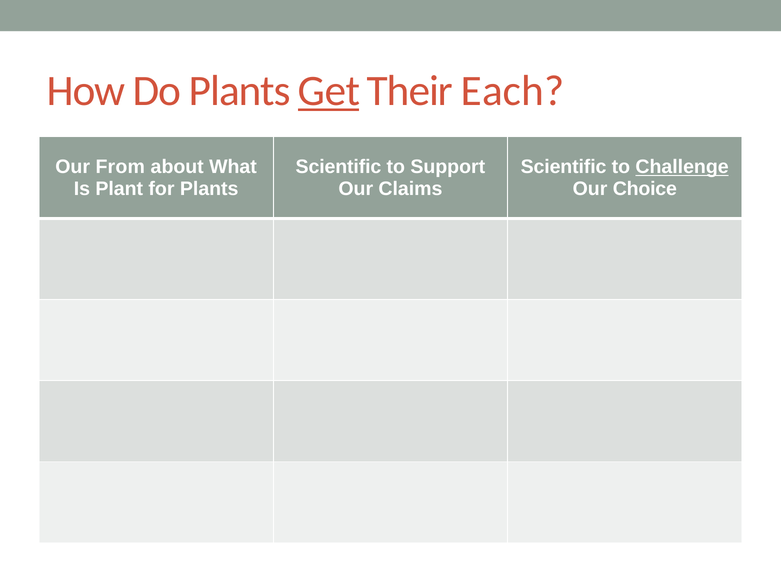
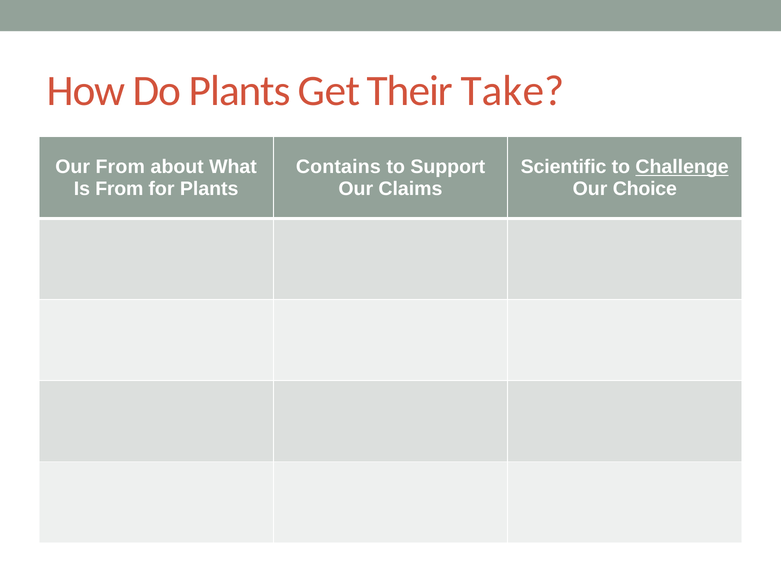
Get underline: present -> none
Each: Each -> Take
Scientific at (338, 167): Scientific -> Contains
Is Plant: Plant -> From
